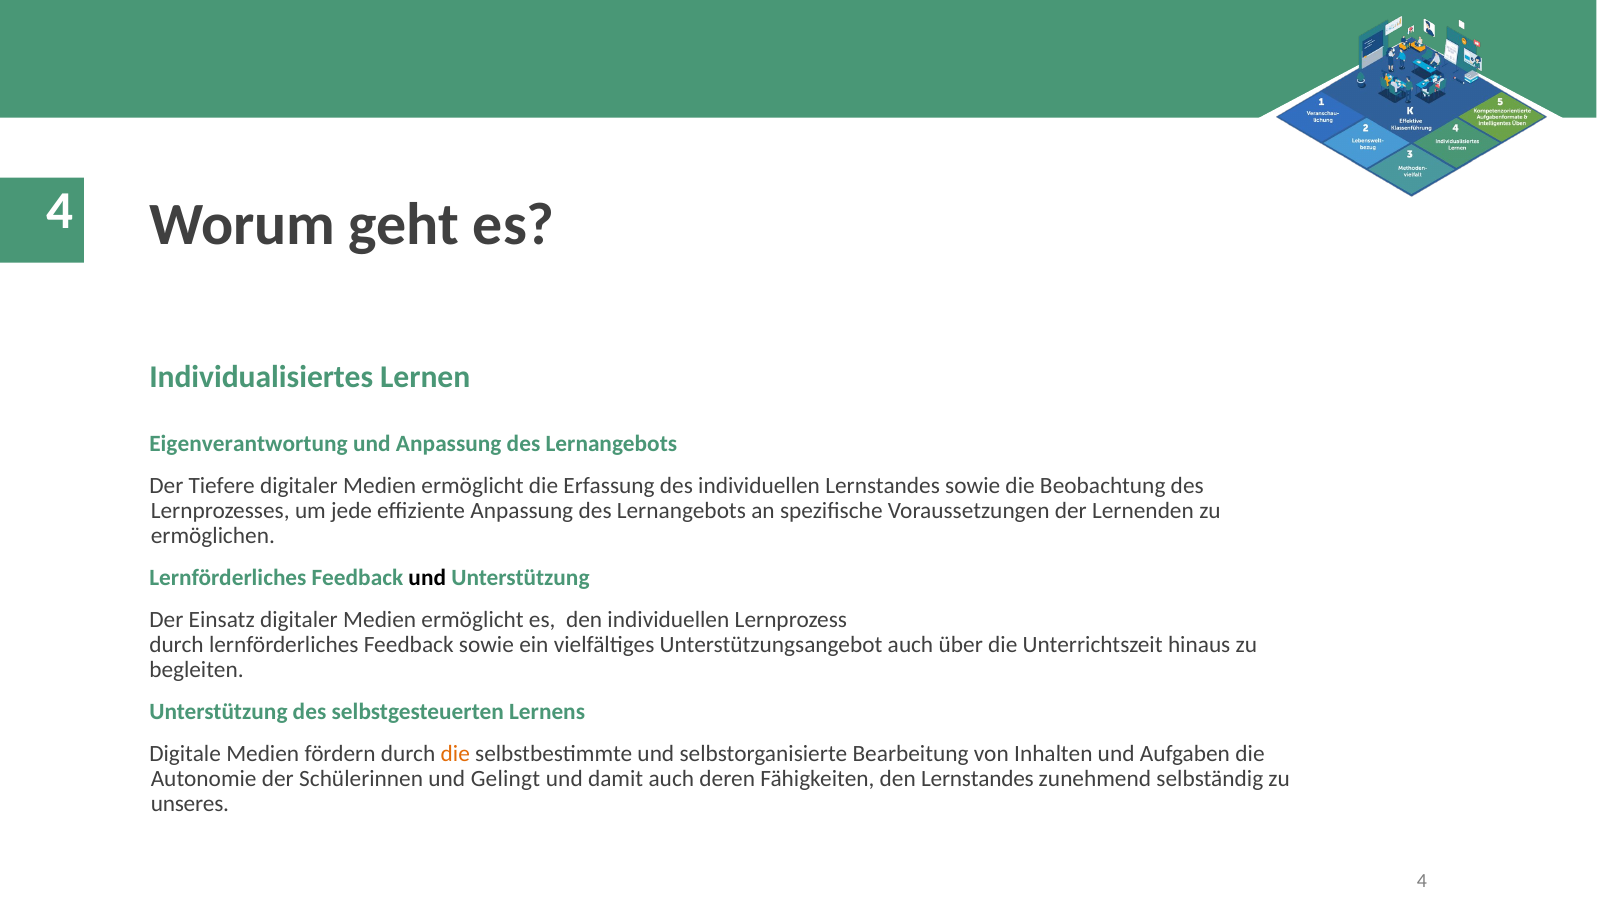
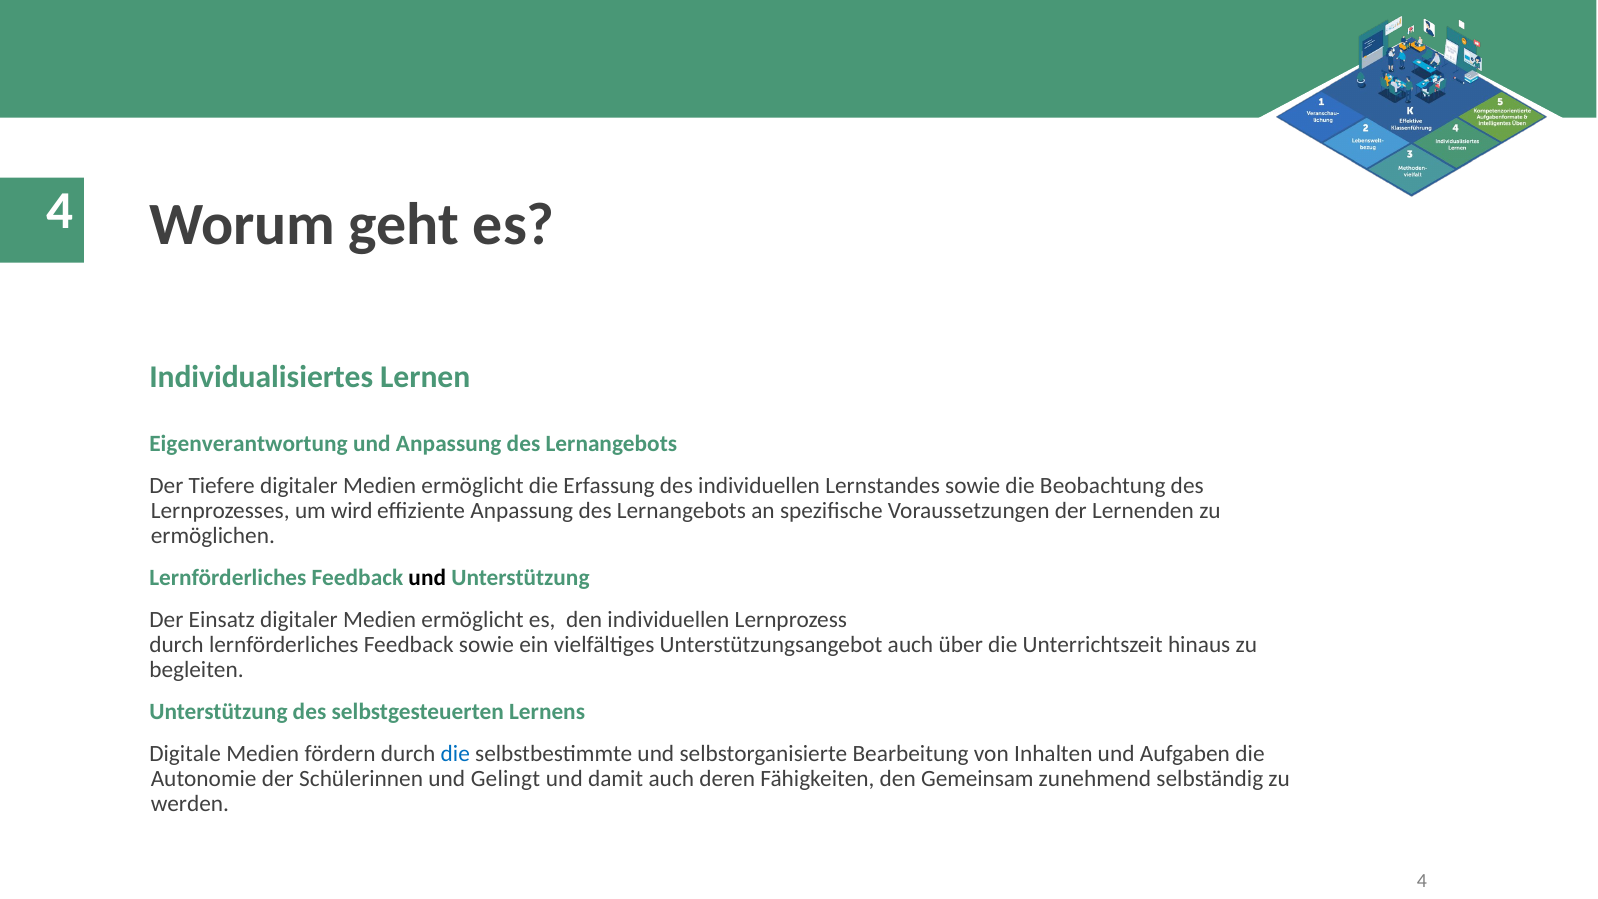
jede: jede -> wird
die at (455, 754) colour: orange -> blue
den Lernstandes: Lernstandes -> Gemeinsam
unseres: unseres -> werden
